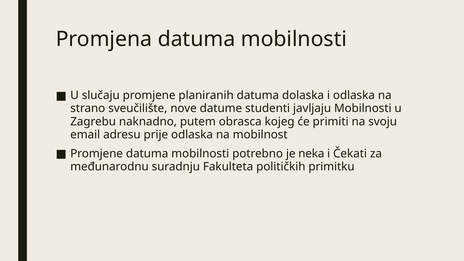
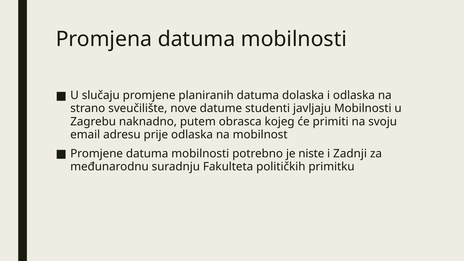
neka: neka -> niste
Čekati: Čekati -> Zadnji
